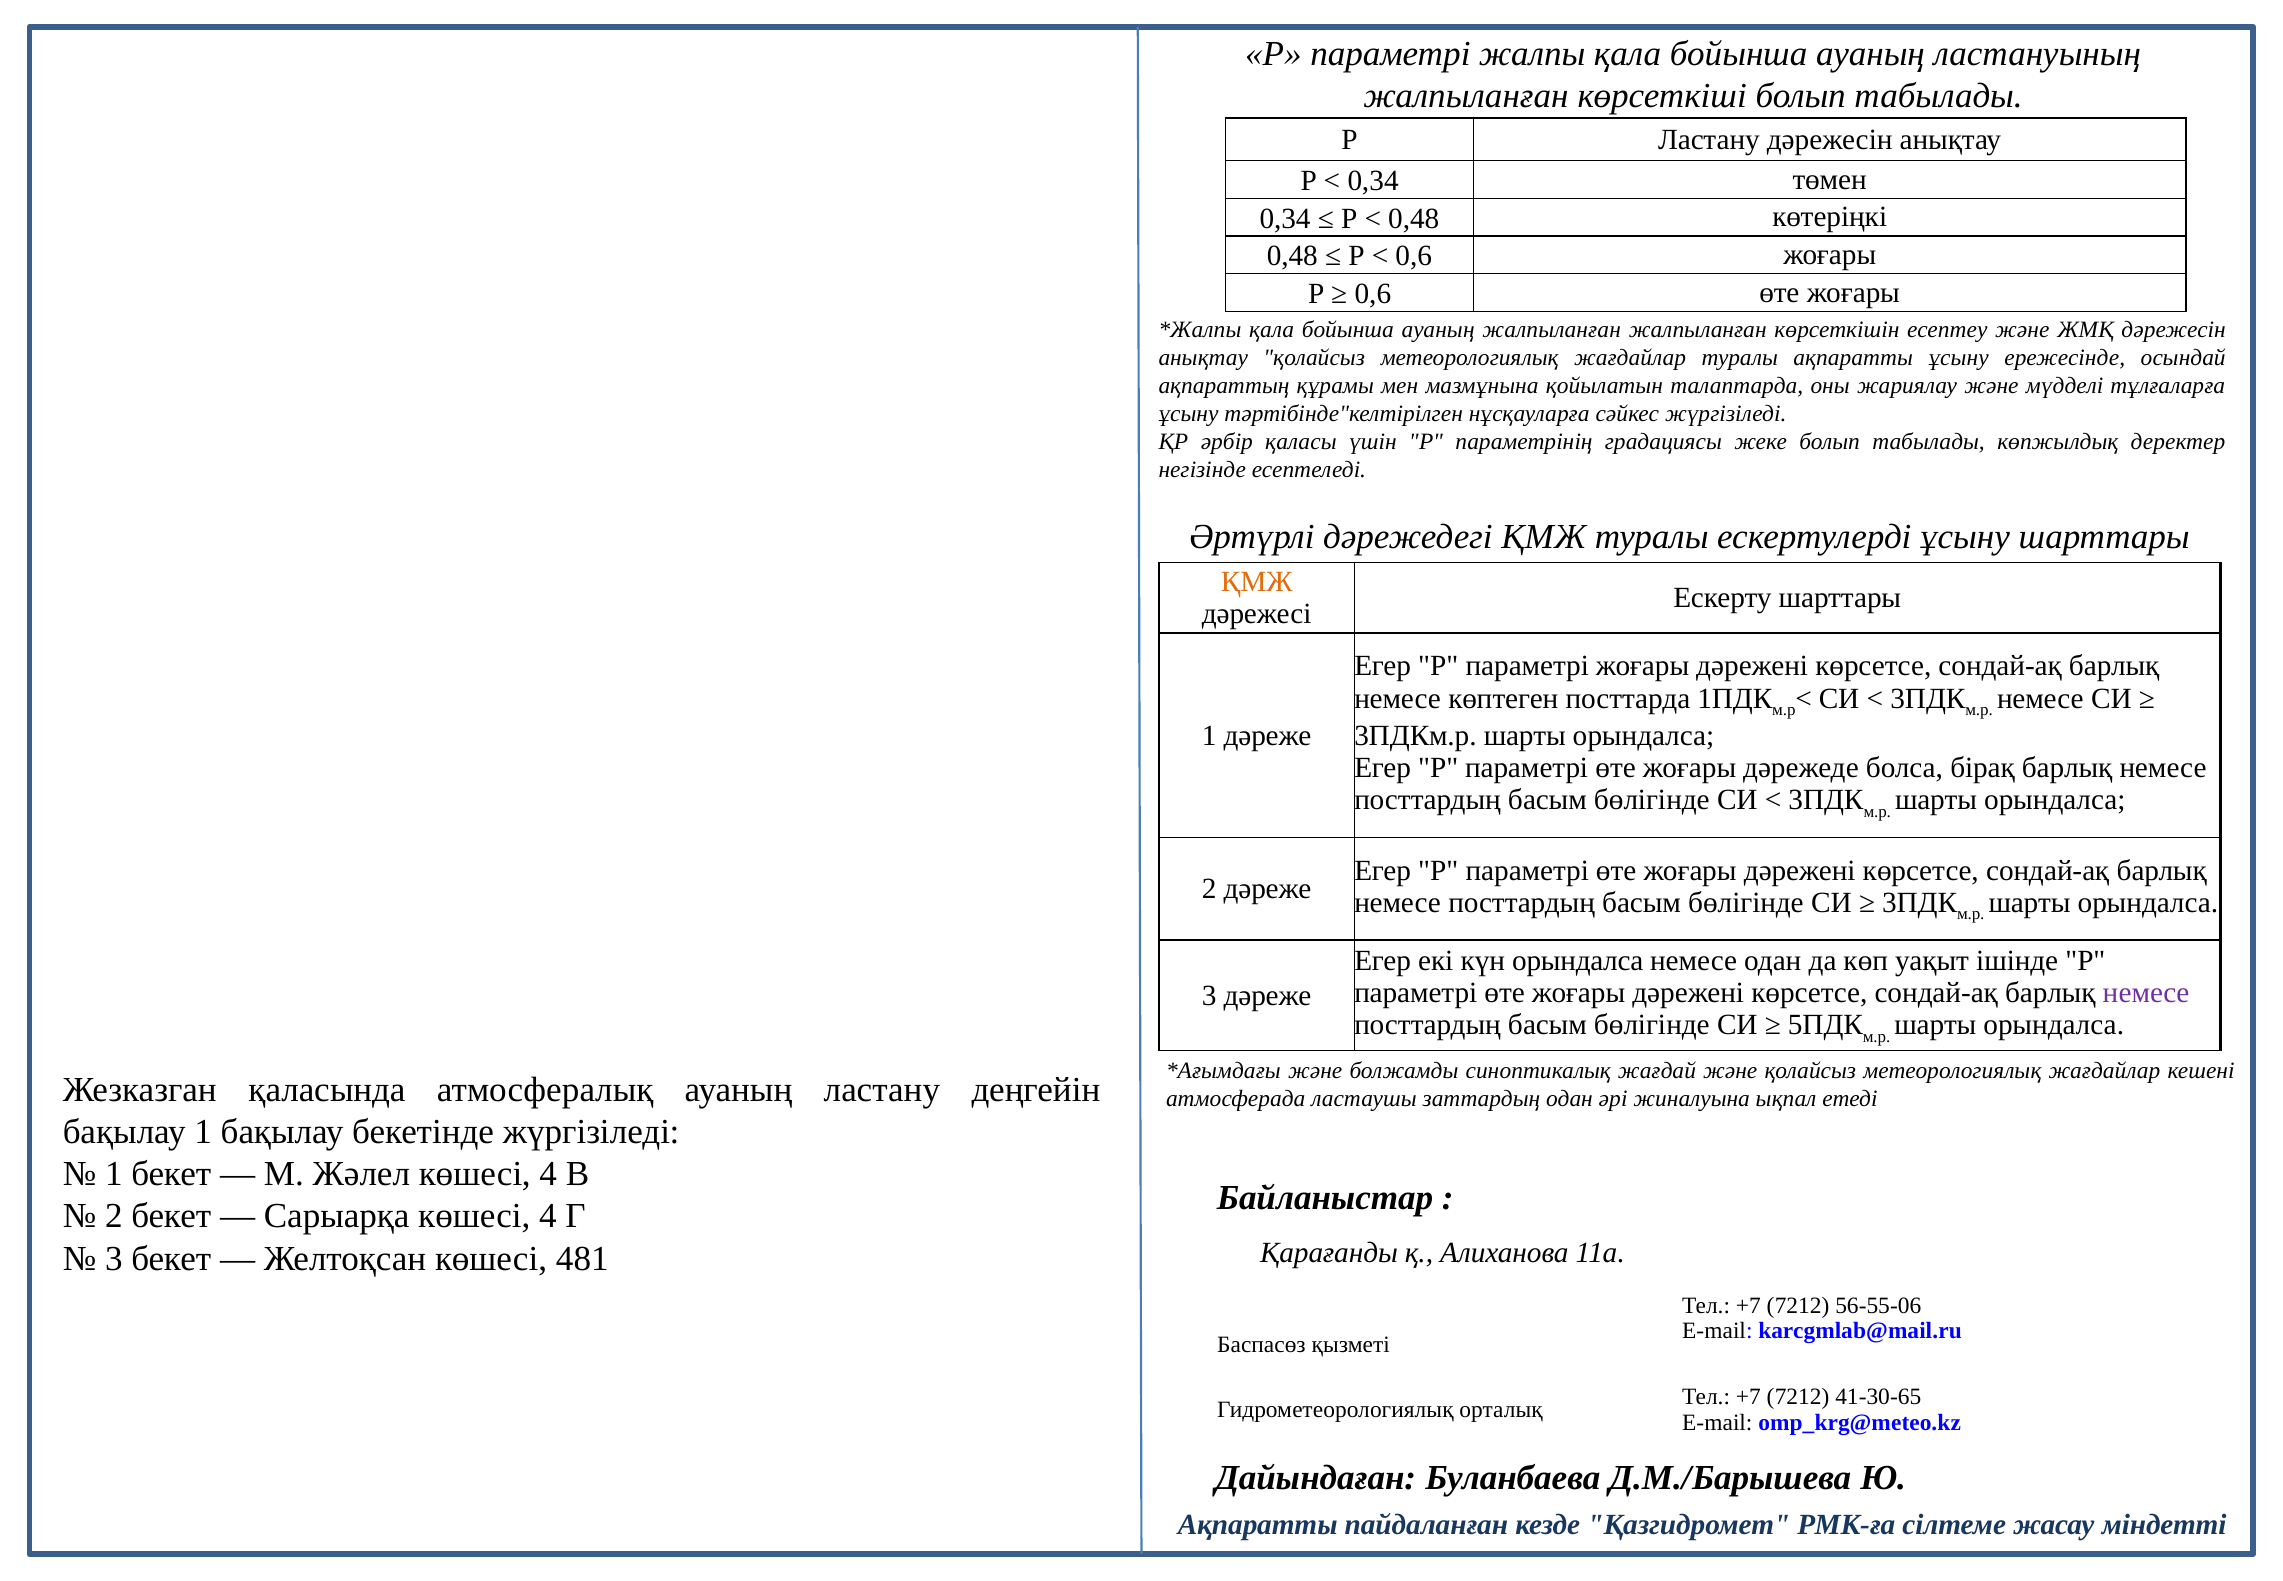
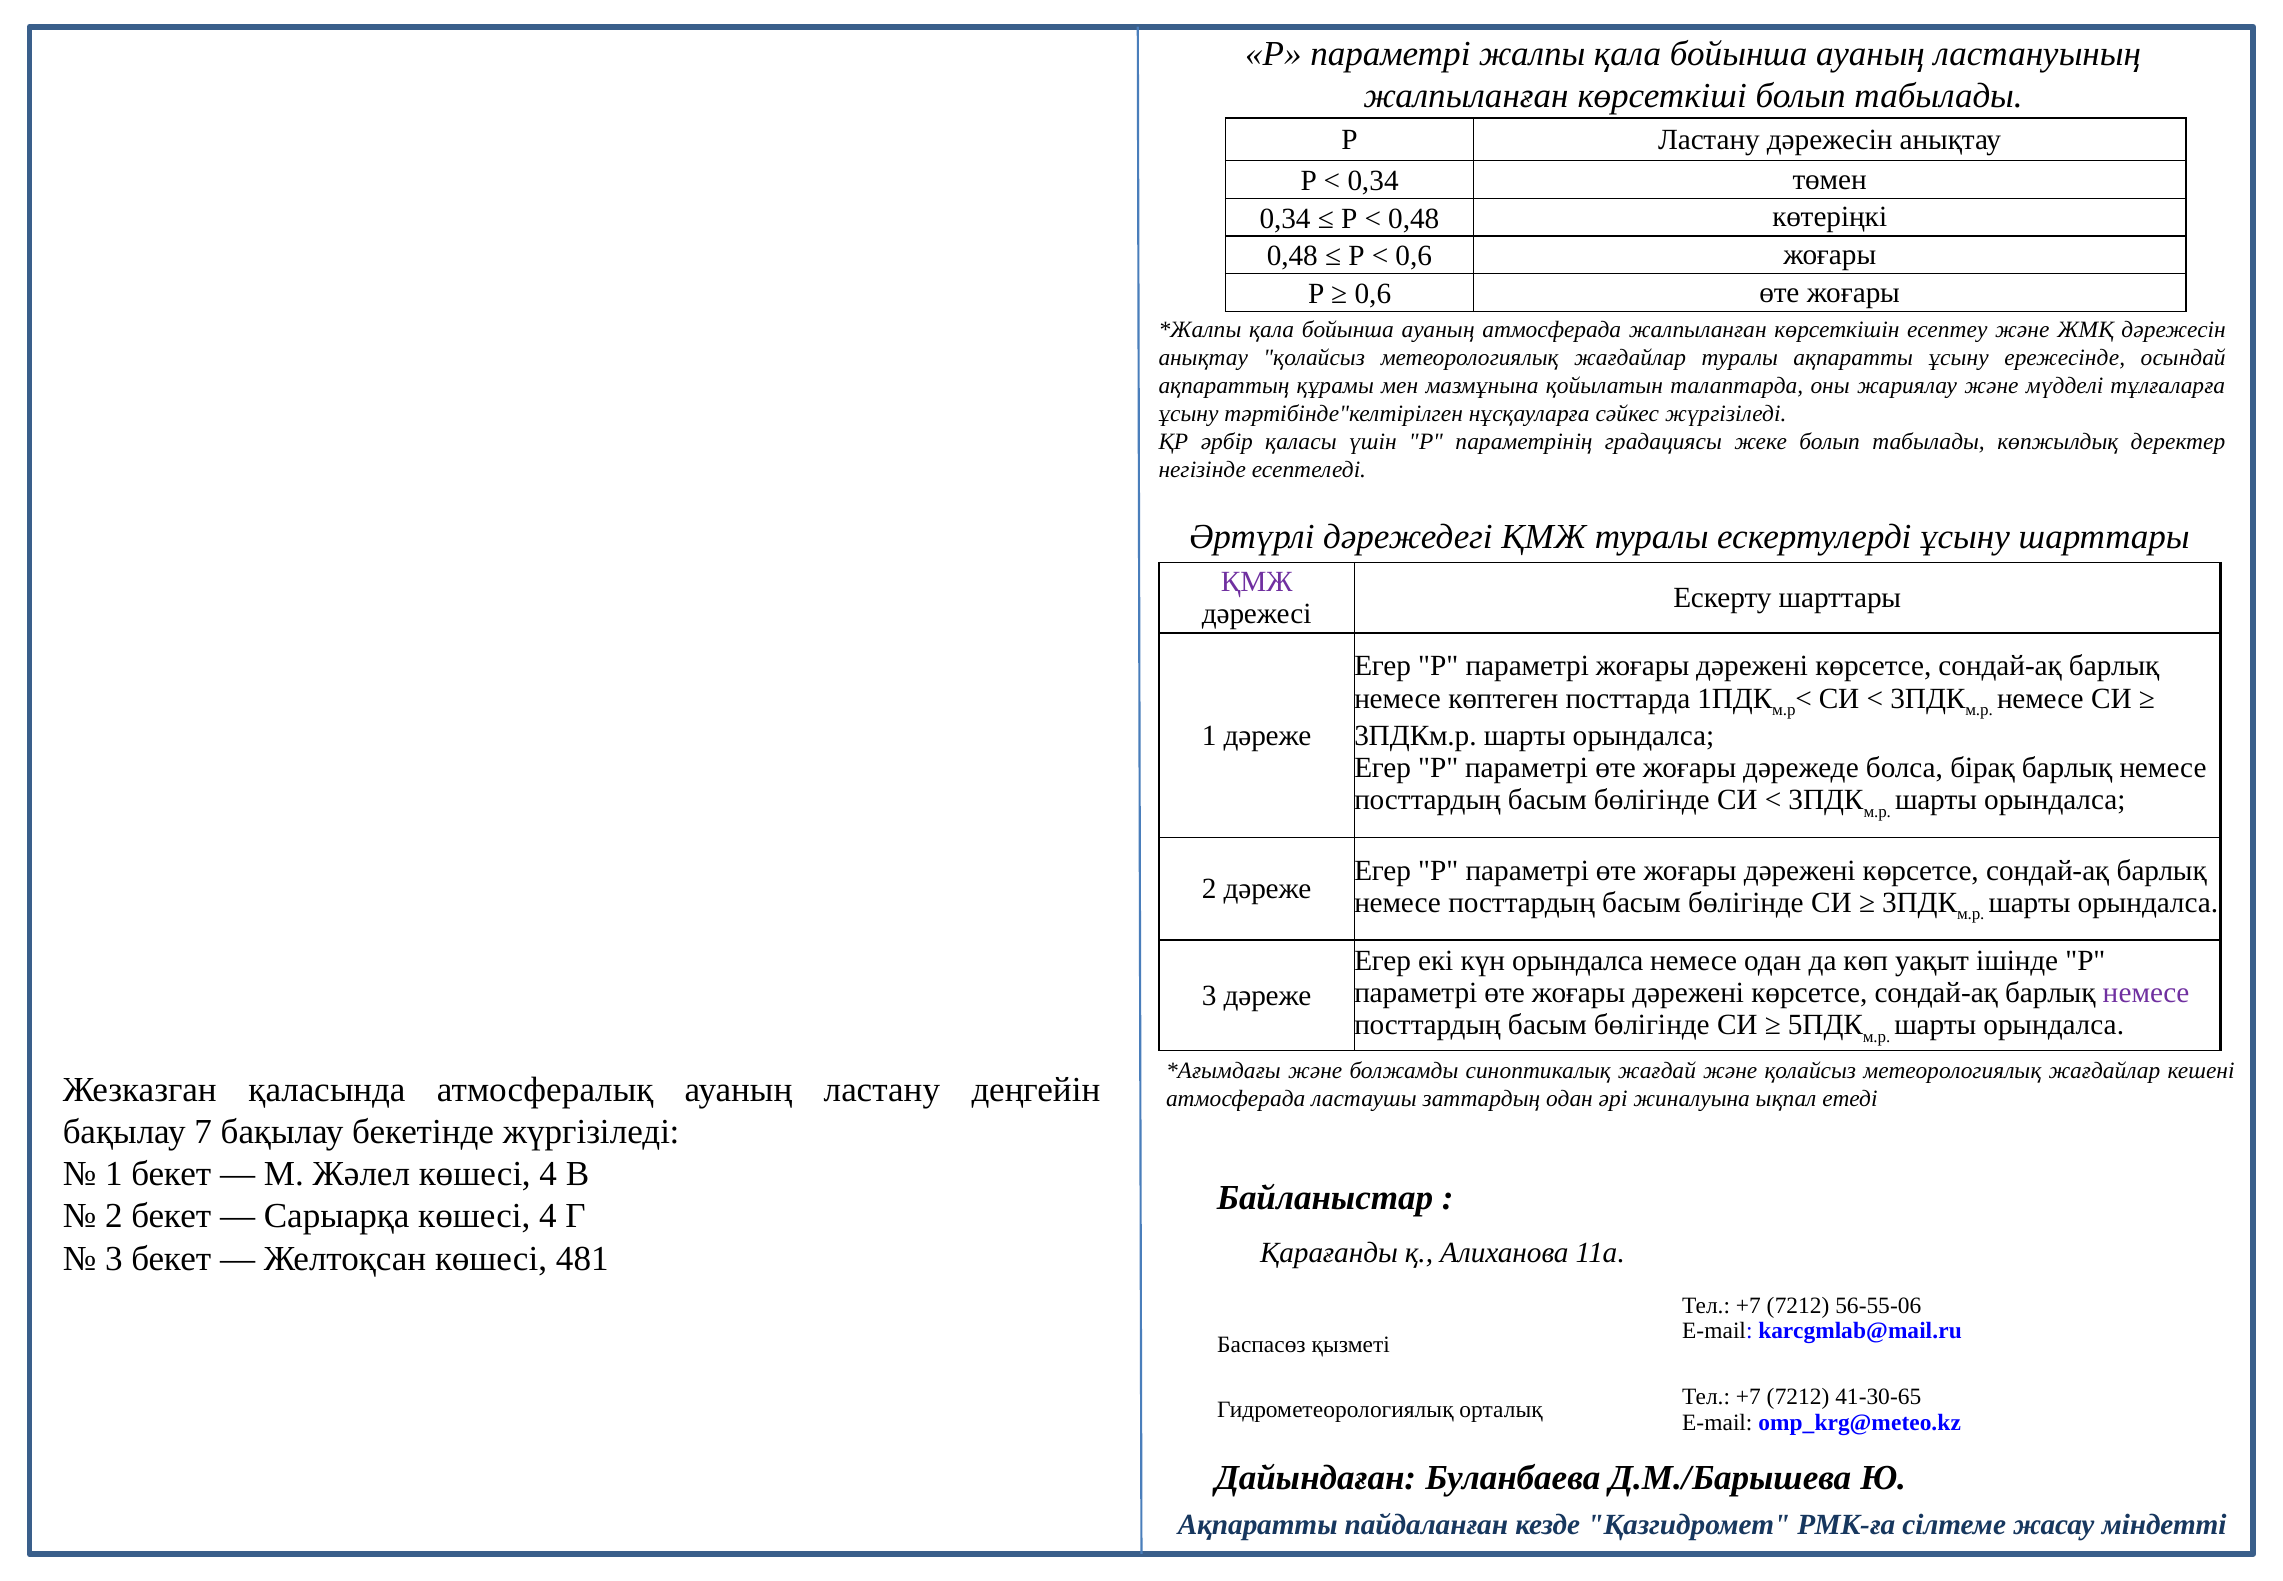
ауаның жалпыланған: жалпыланған -> атмосферада
ҚМЖ at (1257, 582) colour: orange -> purple
бақылау 1: 1 -> 7
